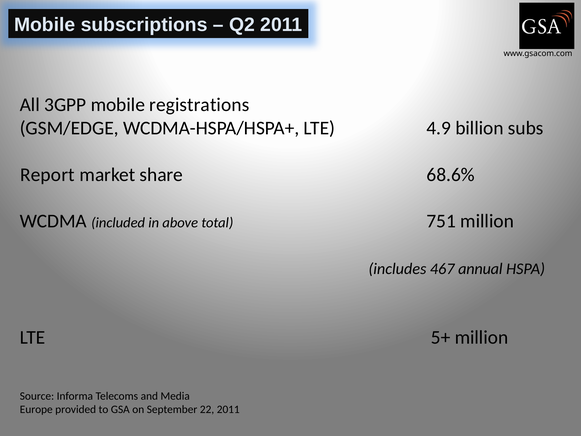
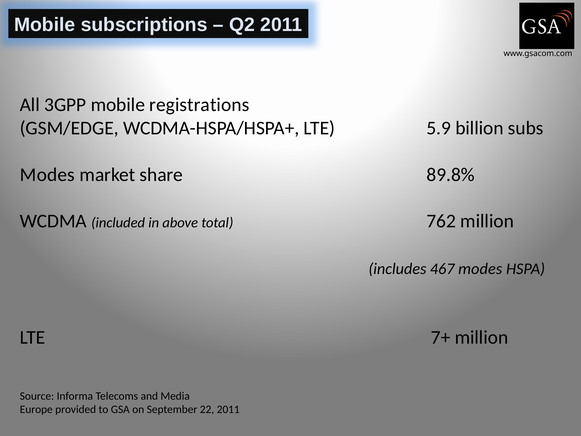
4.9: 4.9 -> 5.9
Report at (47, 175): Report -> Modes
68.6%: 68.6% -> 89.8%
751: 751 -> 762
467 annual: annual -> modes
5+: 5+ -> 7+
